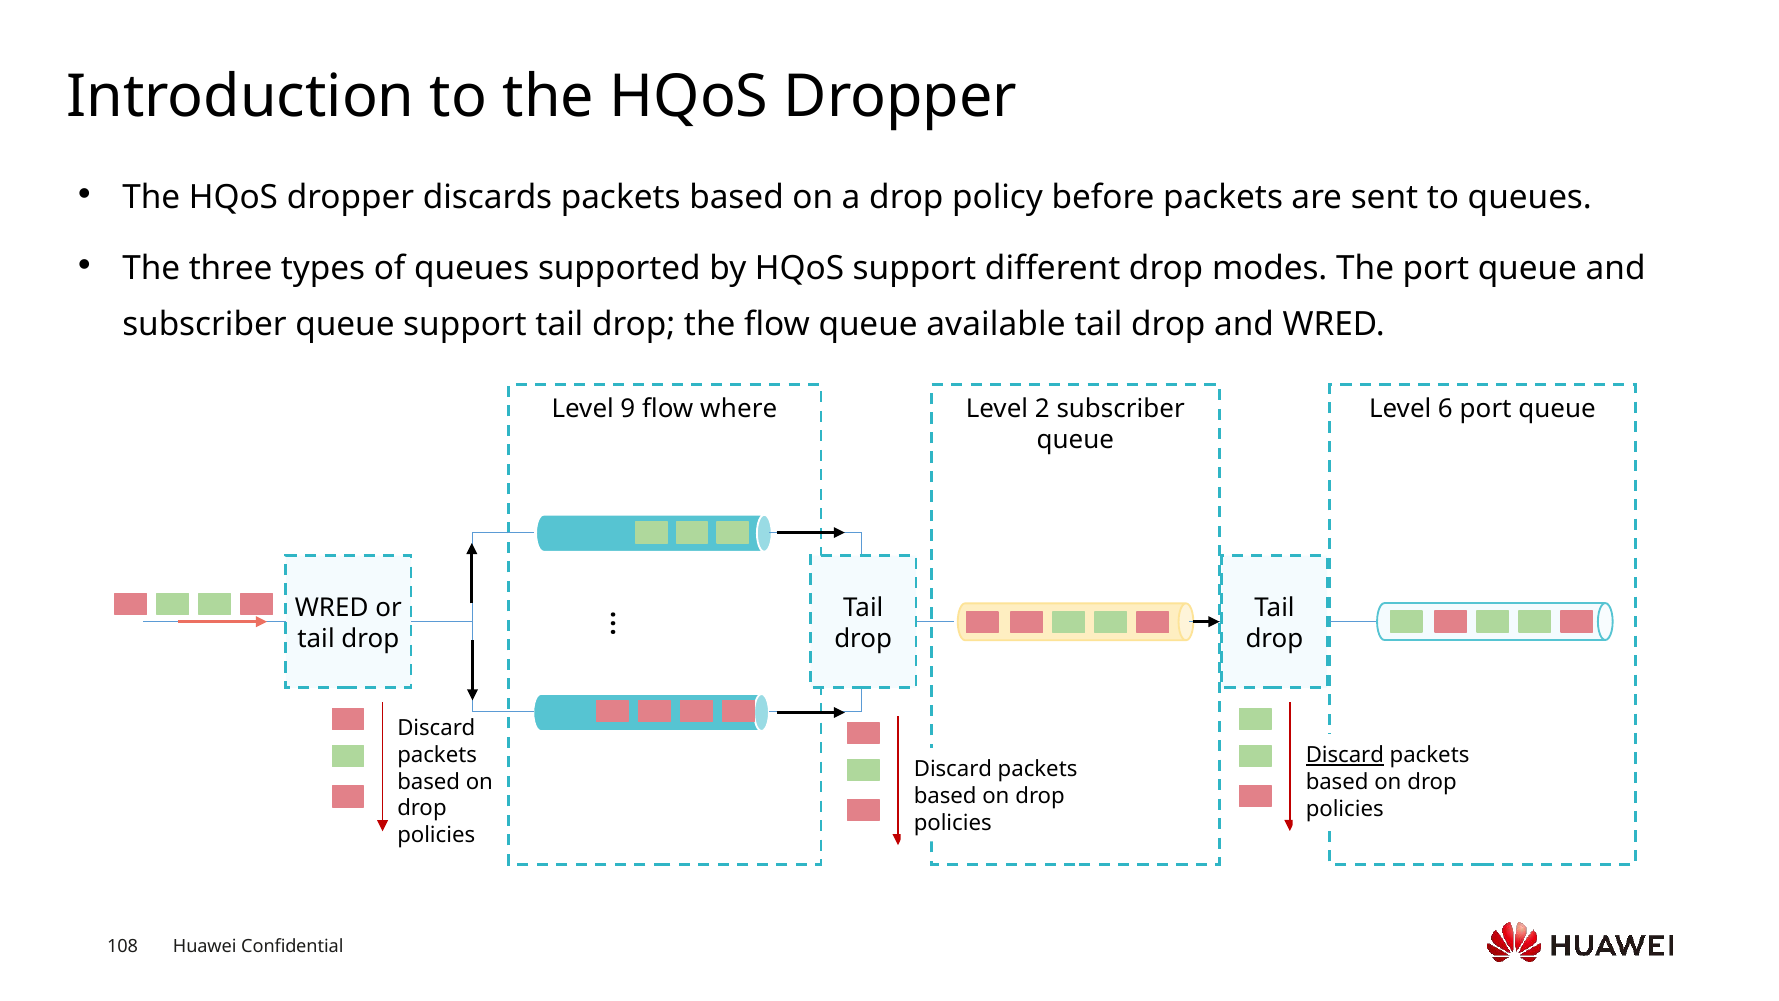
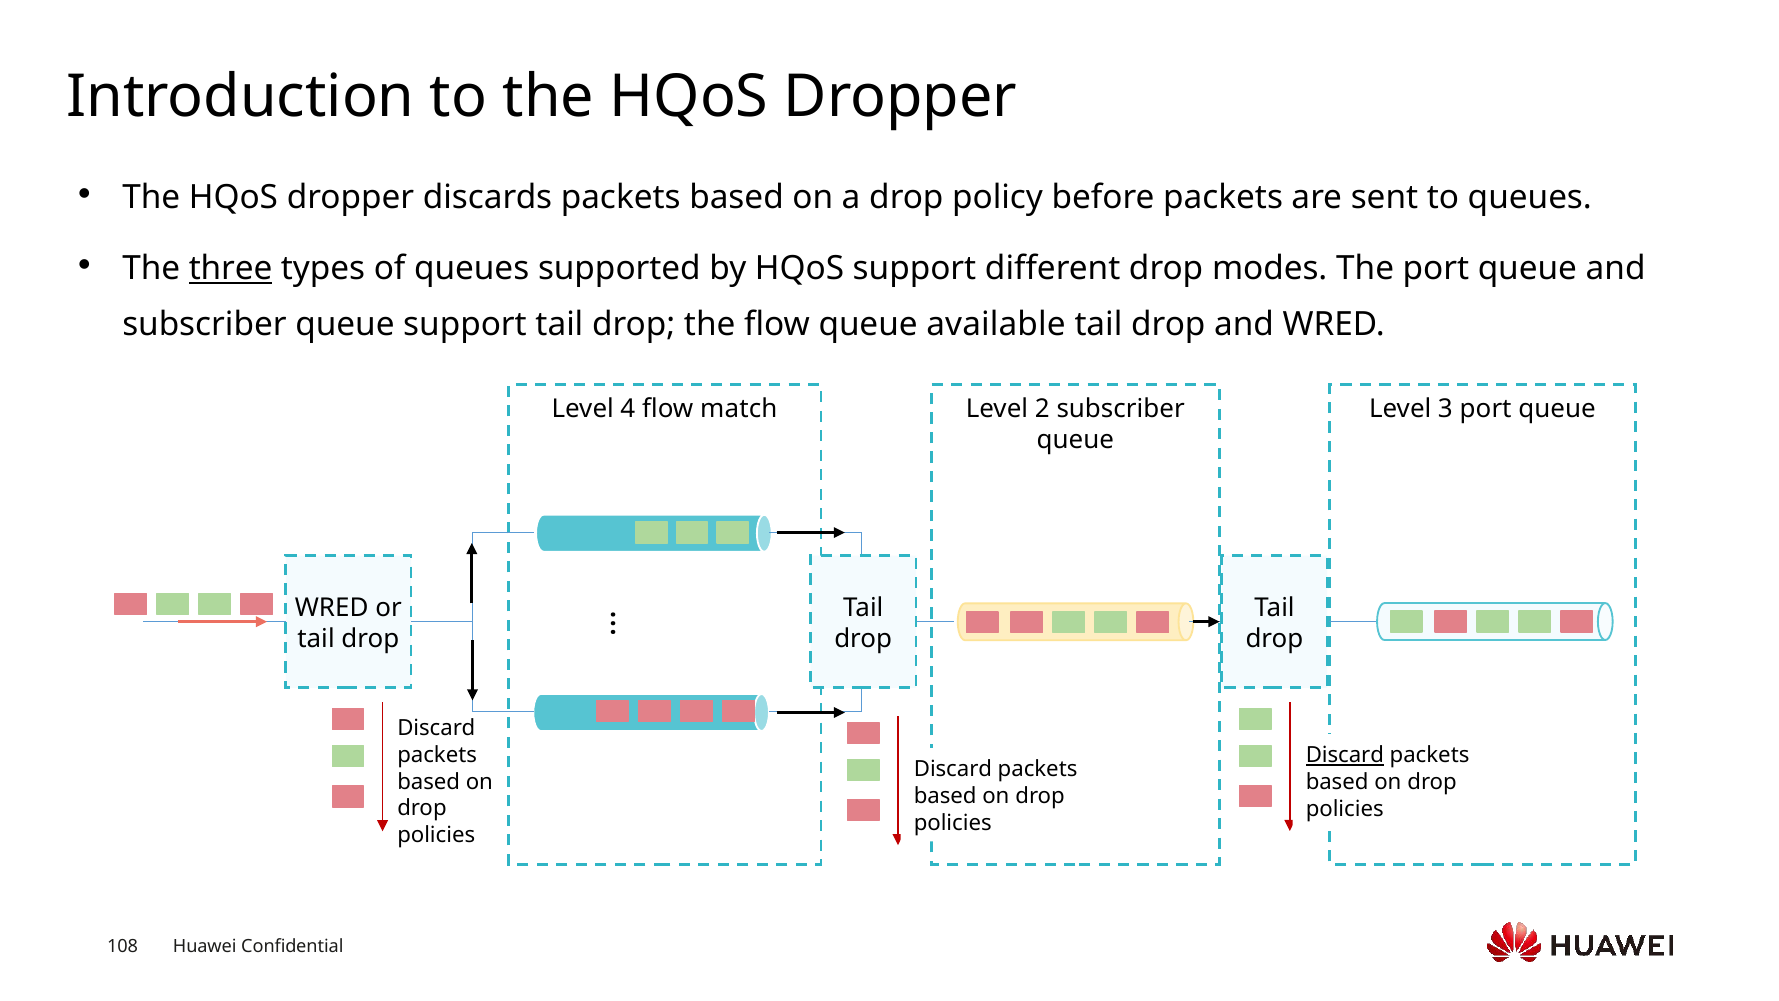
three underline: none -> present
9: 9 -> 4
where: where -> match
6: 6 -> 3
